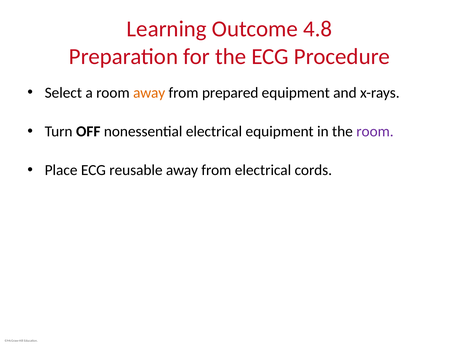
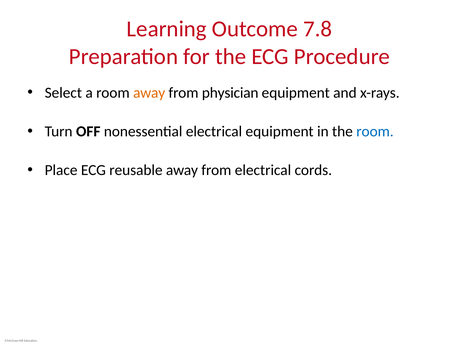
4.8: 4.8 -> 7.8
prepared: prepared -> physician
room at (375, 132) colour: purple -> blue
